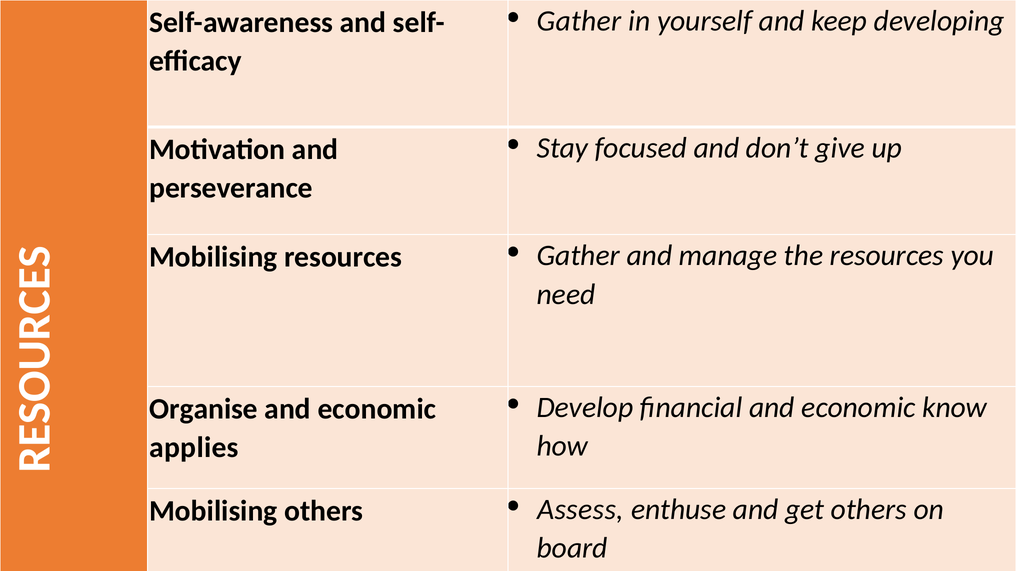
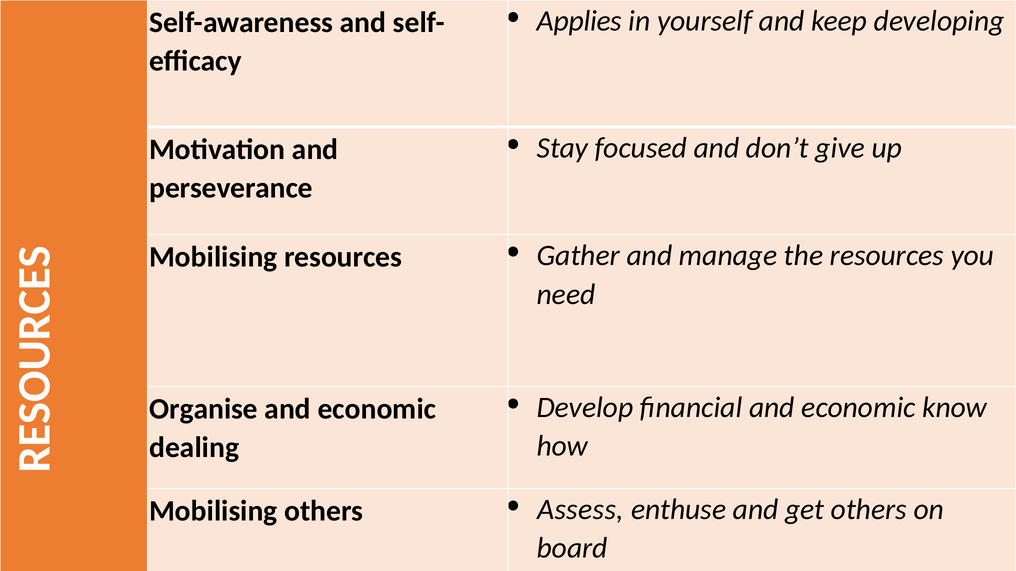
Gather at (579, 21): Gather -> Applies
applies: applies -> dealing
